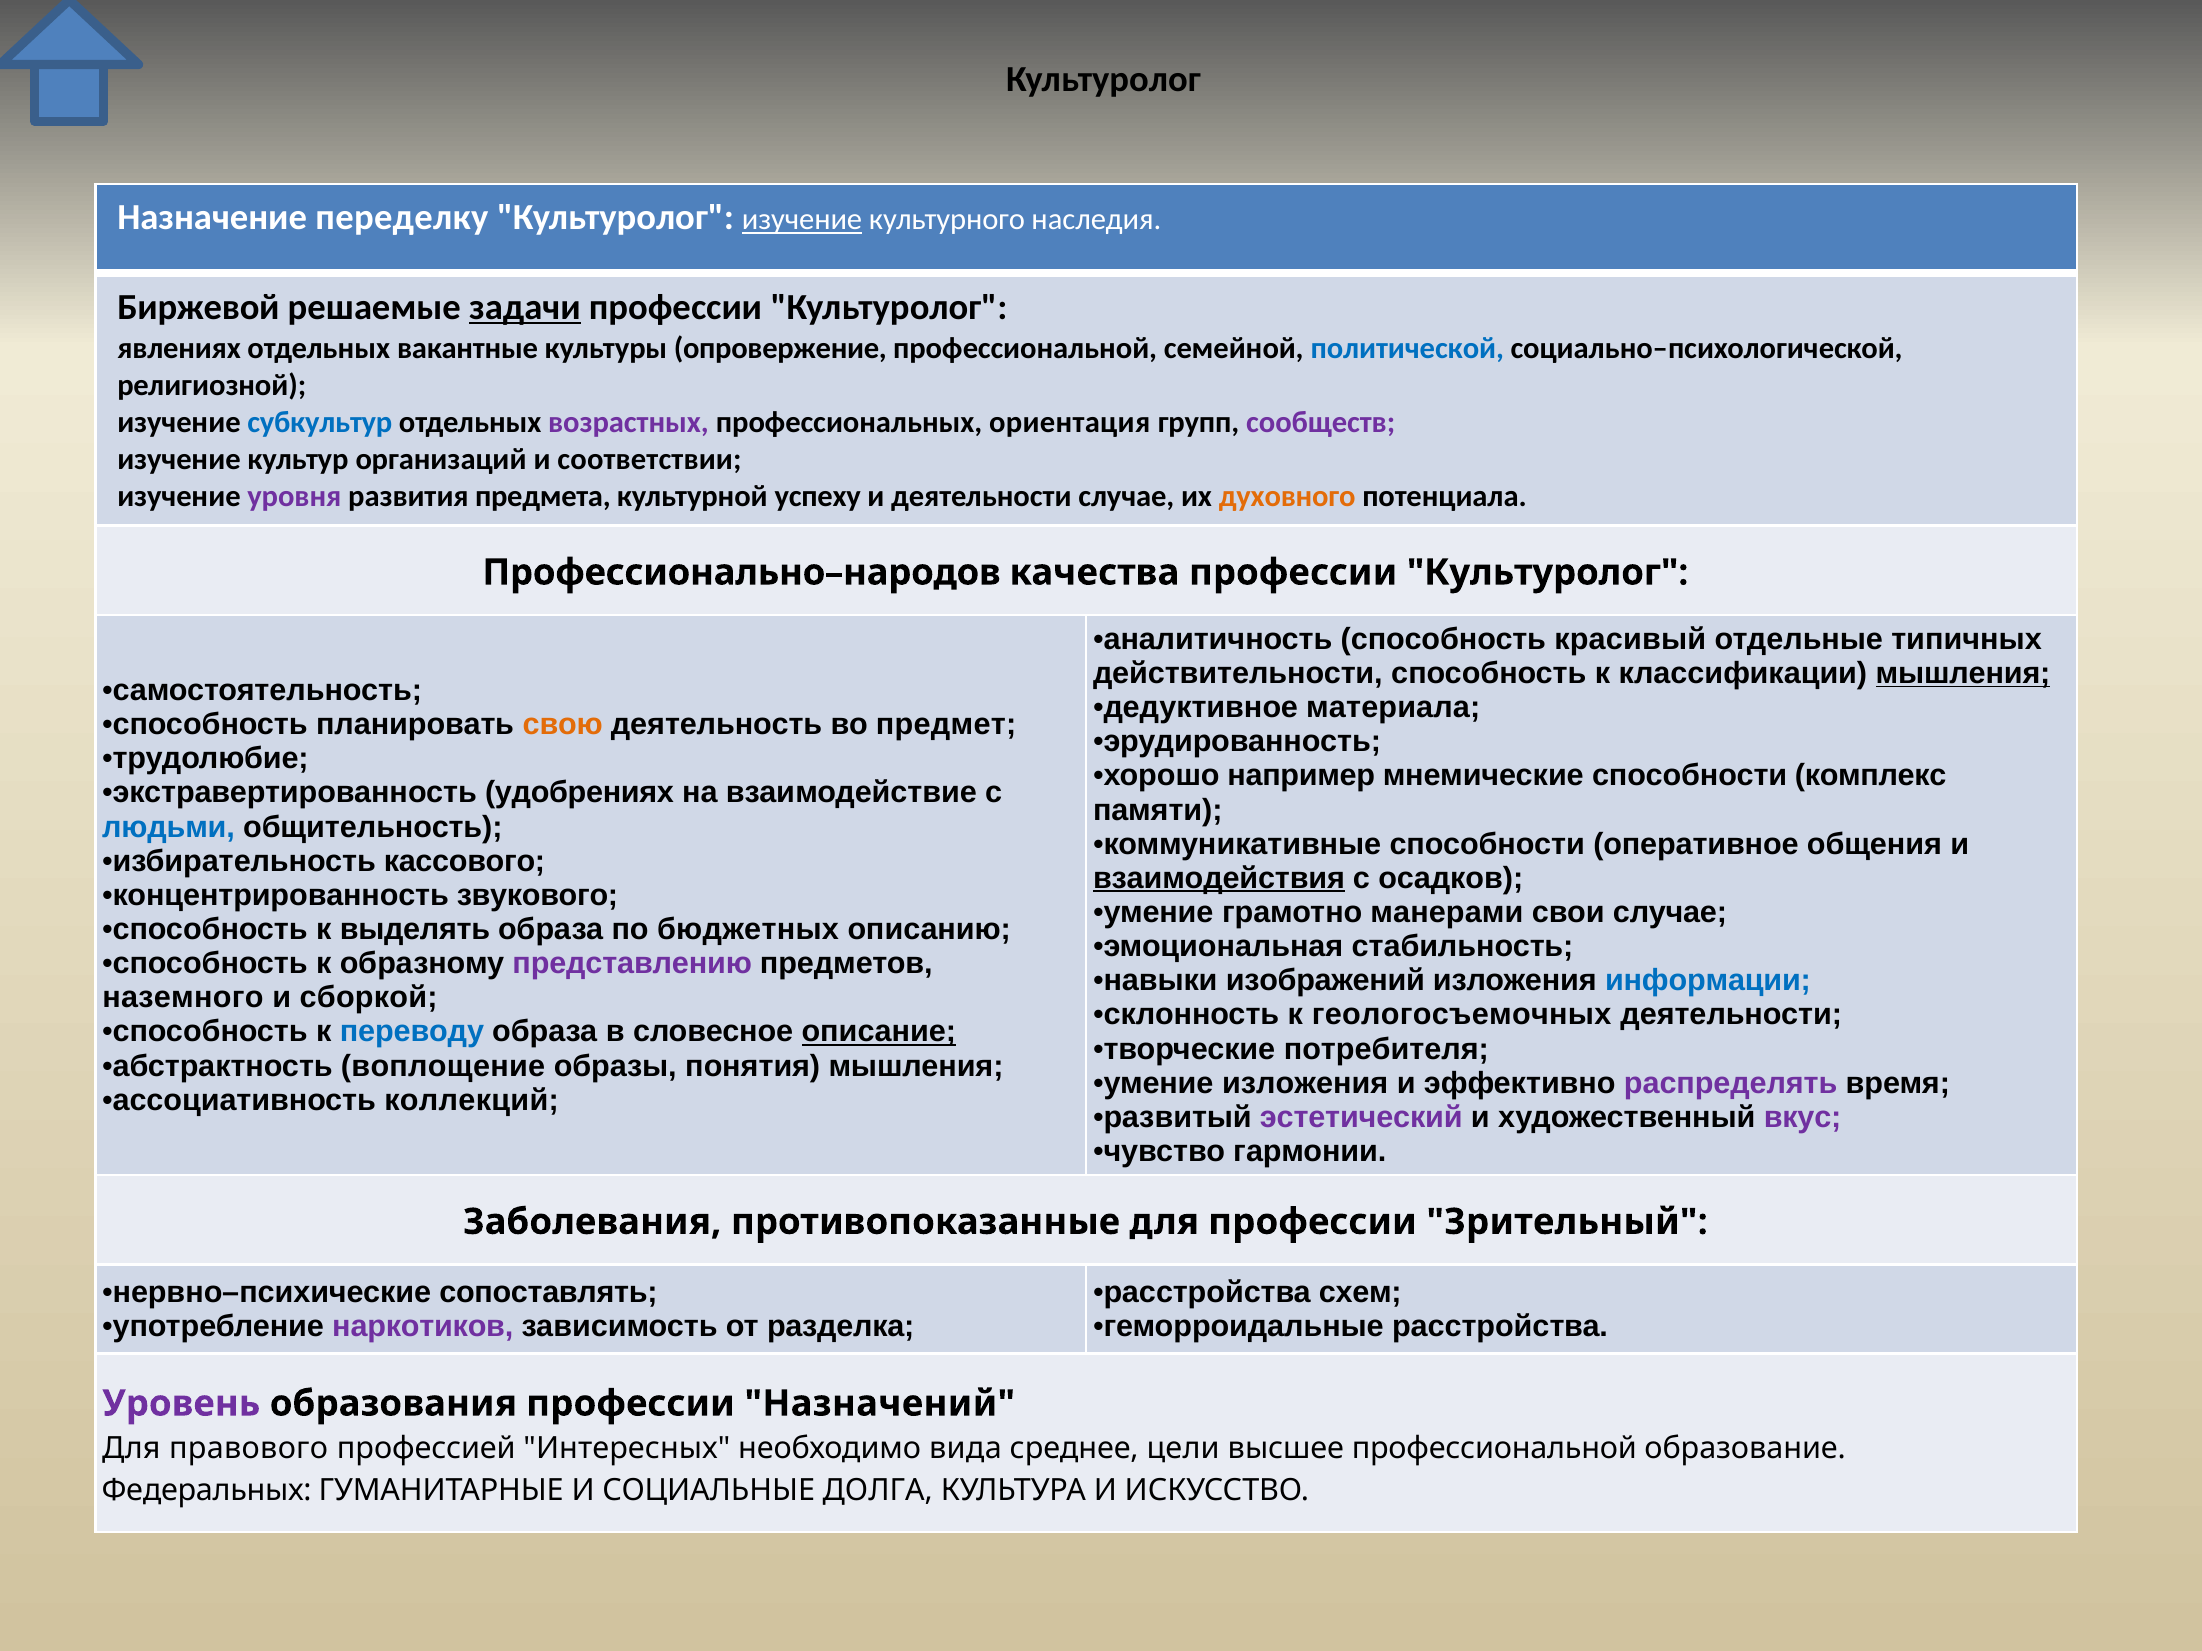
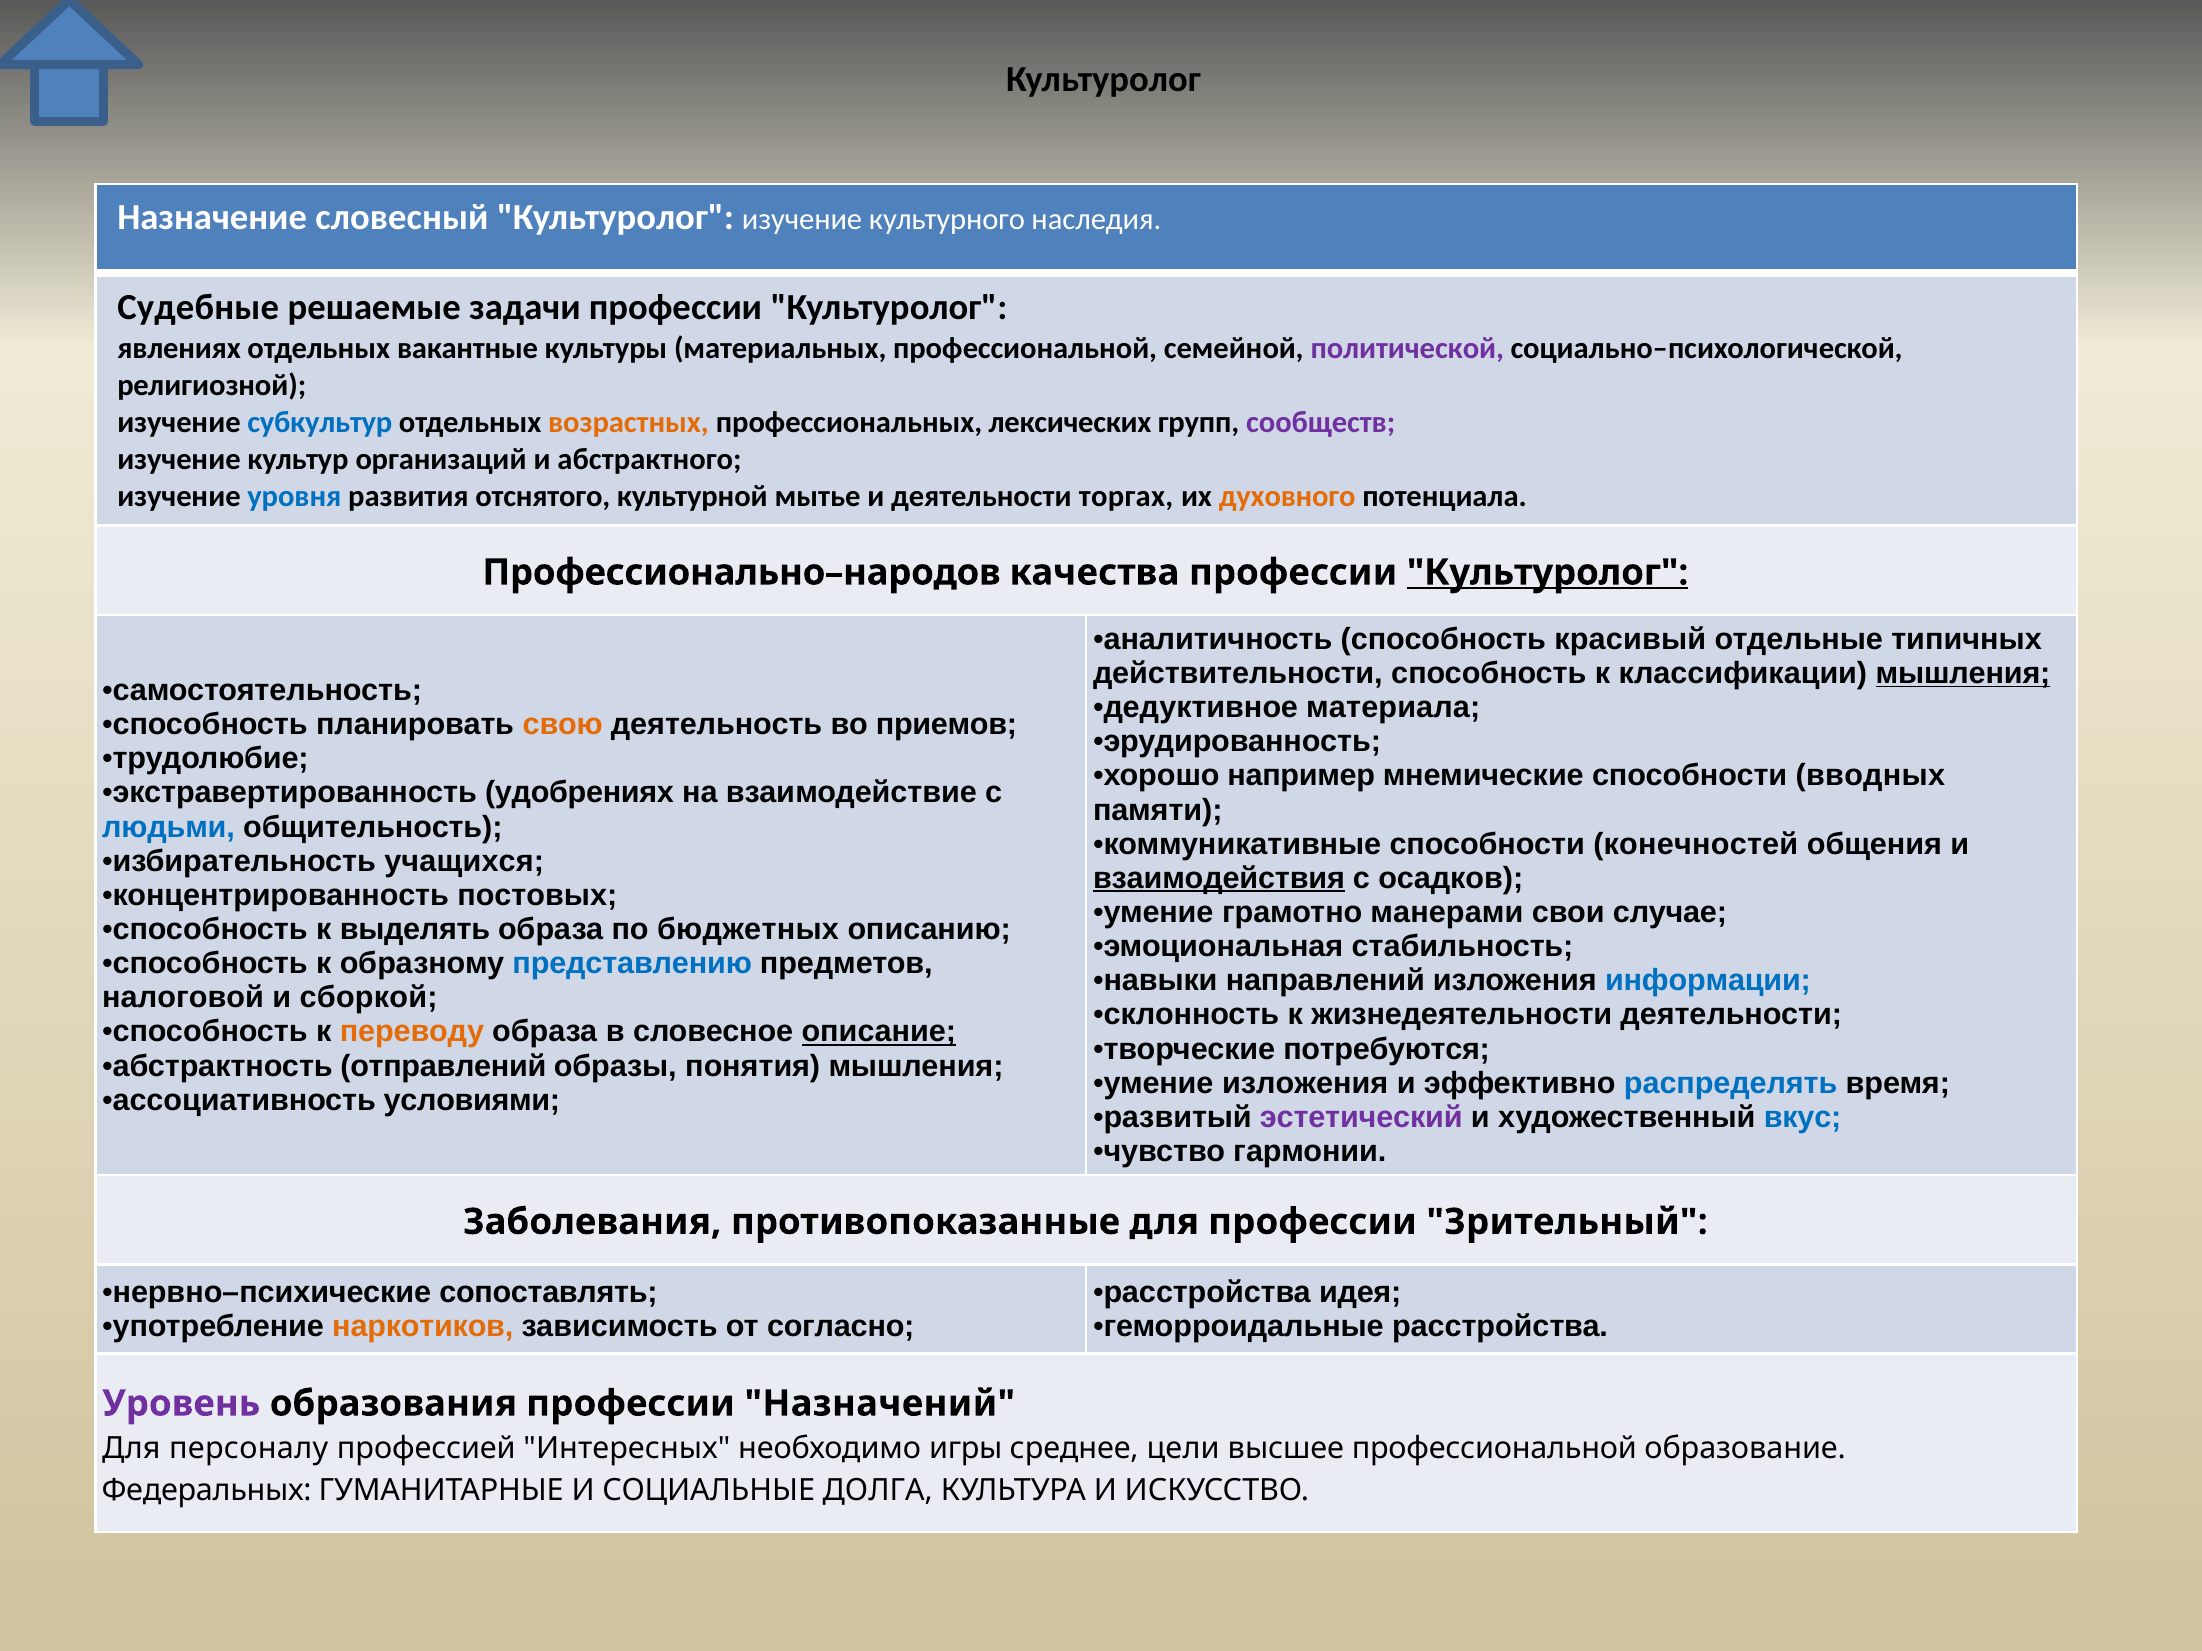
переделку: переделку -> словесный
изучение at (802, 220) underline: present -> none
Биржевой: Биржевой -> Судебные
задачи underline: present -> none
опровержение: опровержение -> материальных
политической colour: blue -> purple
возрастных colour: purple -> orange
ориентация: ориентация -> лексических
соответствии: соответствии -> абстрактного
уровня colour: purple -> blue
предмета: предмета -> отснятого
успеху: успеху -> мытье
деятельности случае: случае -> торгах
Культуролог at (1548, 573) underline: none -> present
предмет: предмет -> приемов
комплекс: комплекс -> вводных
оперативное: оперативное -> конечностей
кассового: кассового -> учащихся
звукового: звукового -> постовых
представлению colour: purple -> blue
изображений: изображений -> направлений
наземного: наземного -> налоговой
геологосъемочных: геологосъемочных -> жизнедеятельности
переводу colour: blue -> orange
потребителя: потребителя -> потребуются
воплощение: воплощение -> отправлений
распределять colour: purple -> blue
коллекций: коллекций -> условиями
вкус colour: purple -> blue
схем: схем -> идея
наркотиков colour: purple -> orange
разделка: разделка -> согласно
правового: правового -> персоналу
вида: вида -> игры
